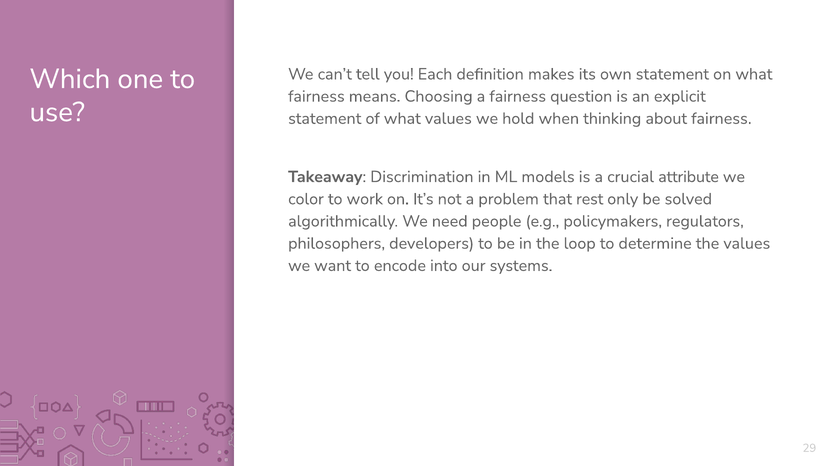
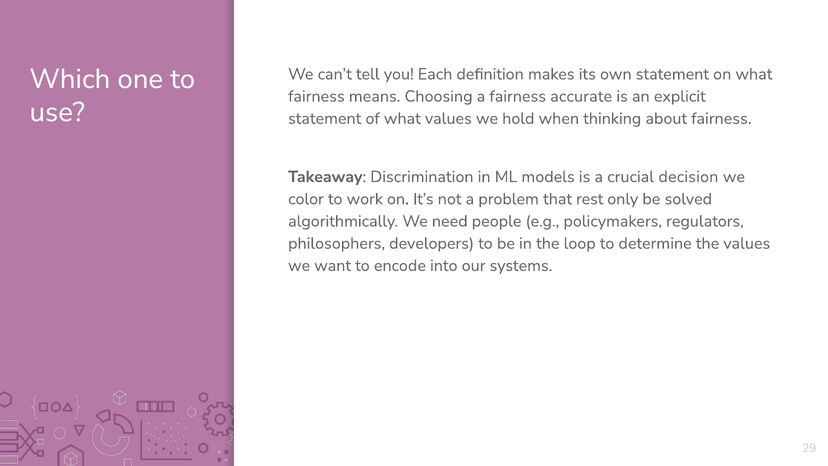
question: question -> accurate
attribute: attribute -> decision
